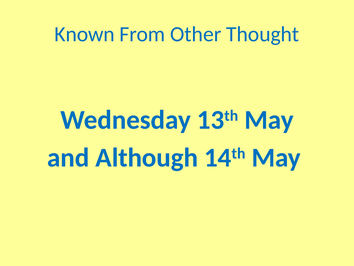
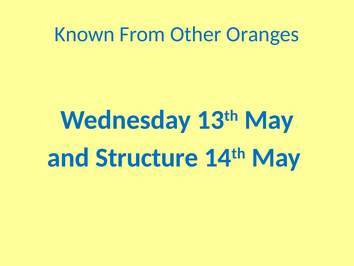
Thought: Thought -> Oranges
Although: Although -> Structure
